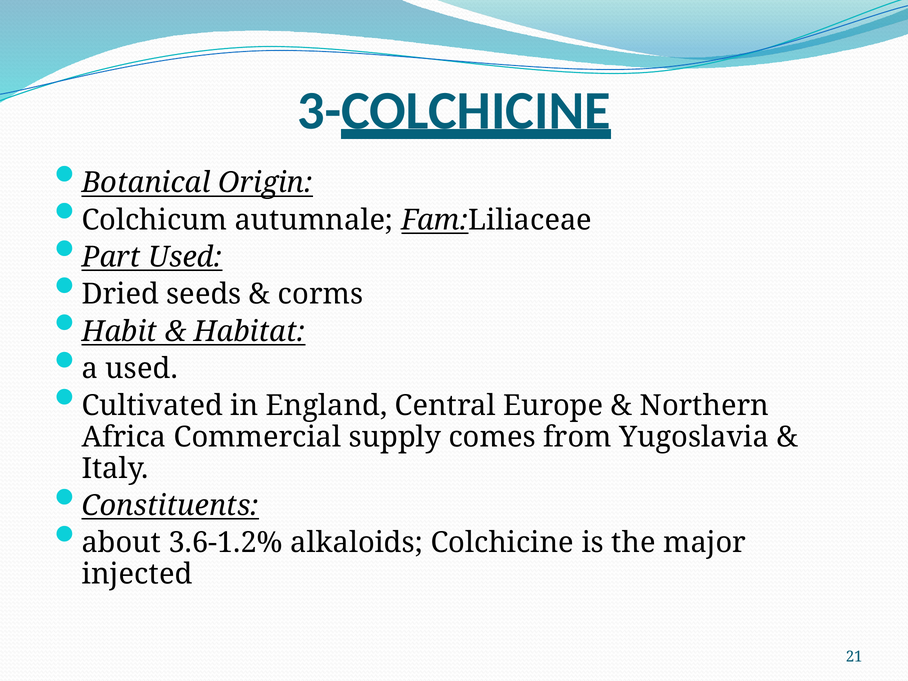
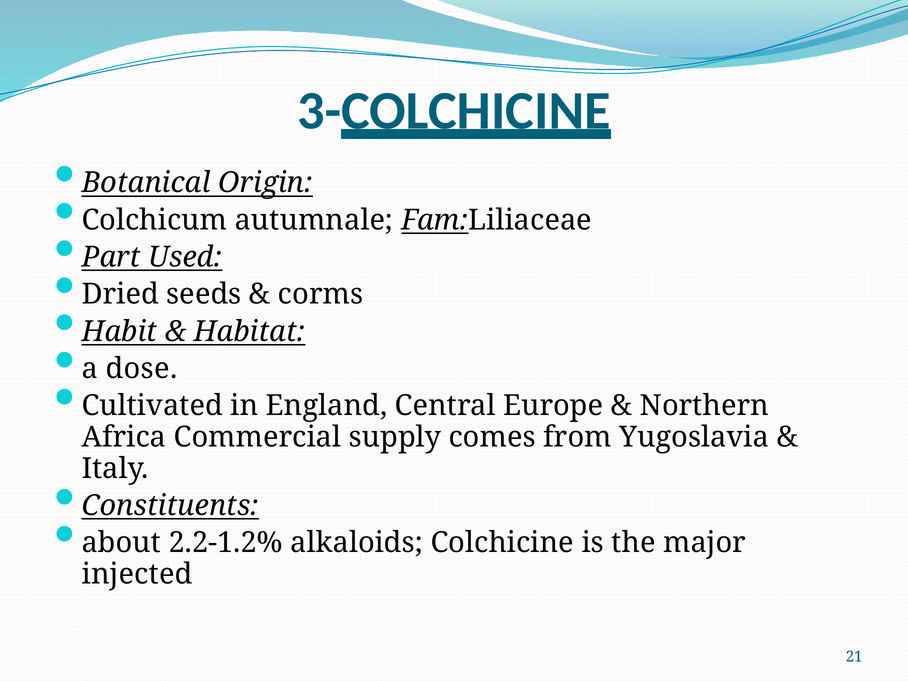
a used: used -> dose
3.6-1.2%: 3.6-1.2% -> 2.2-1.2%
